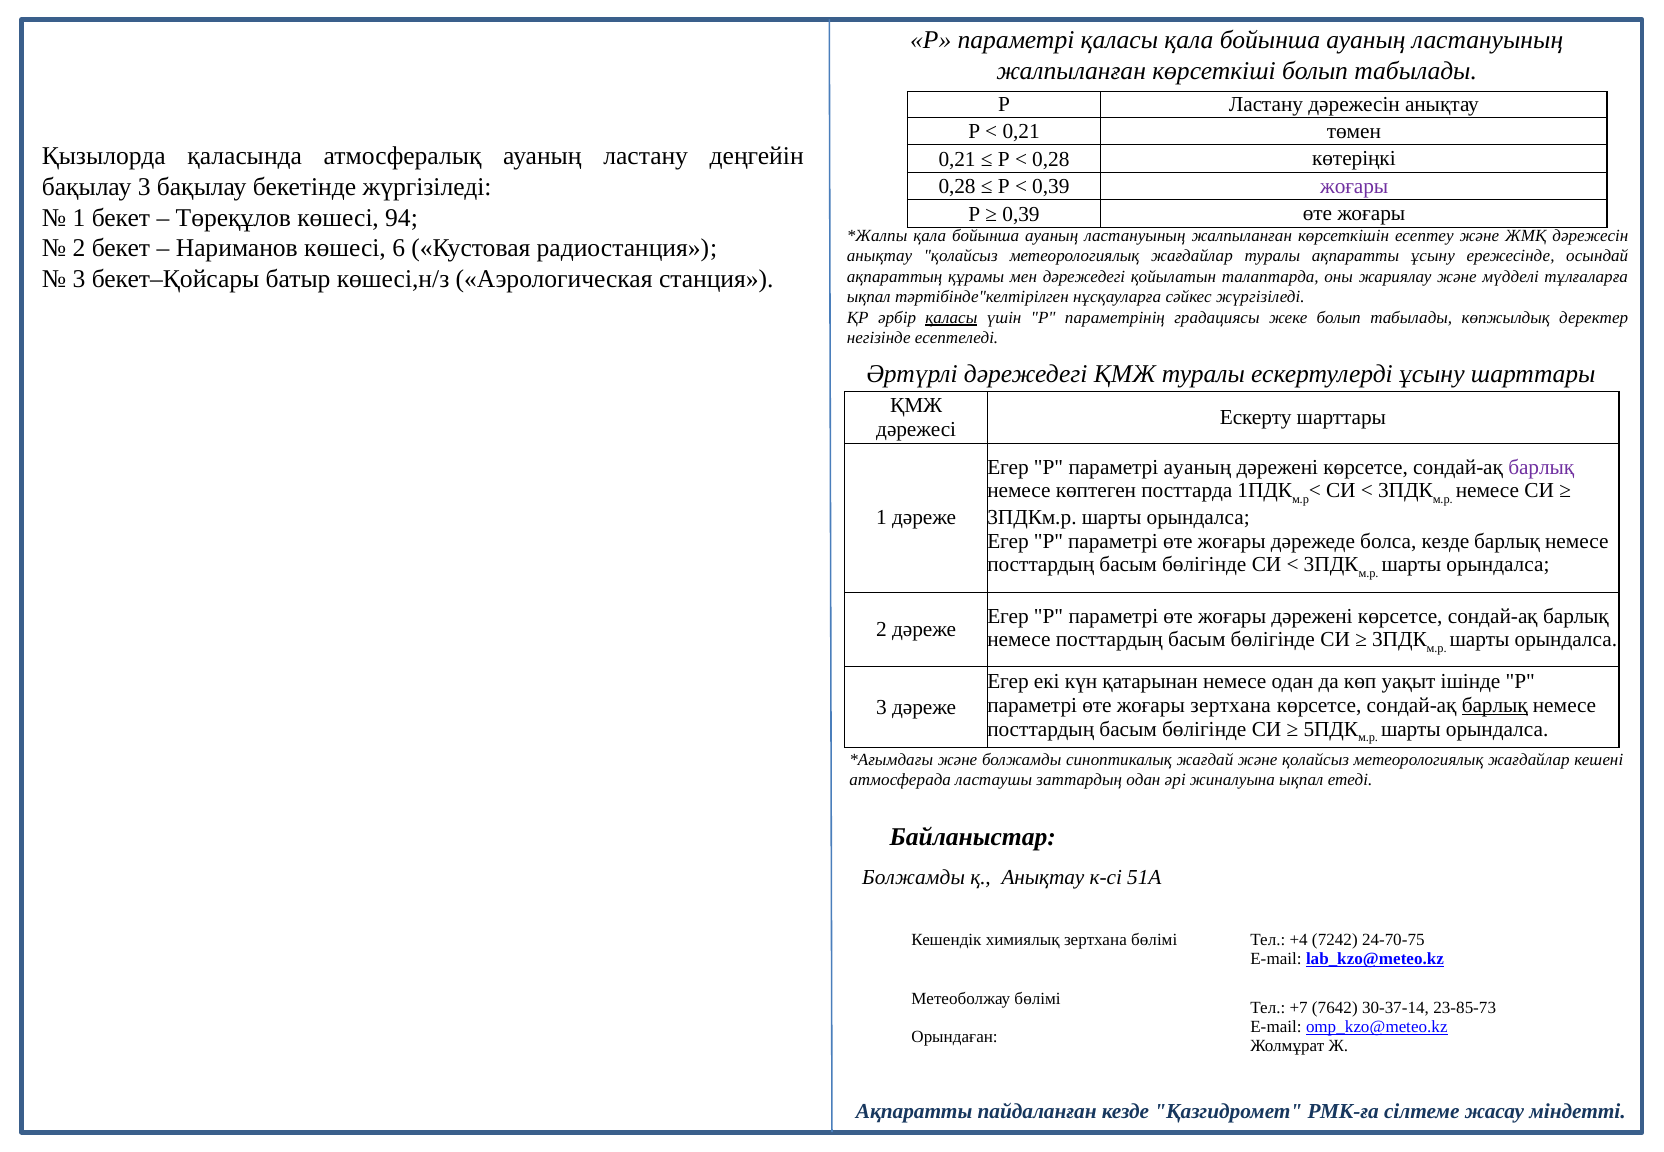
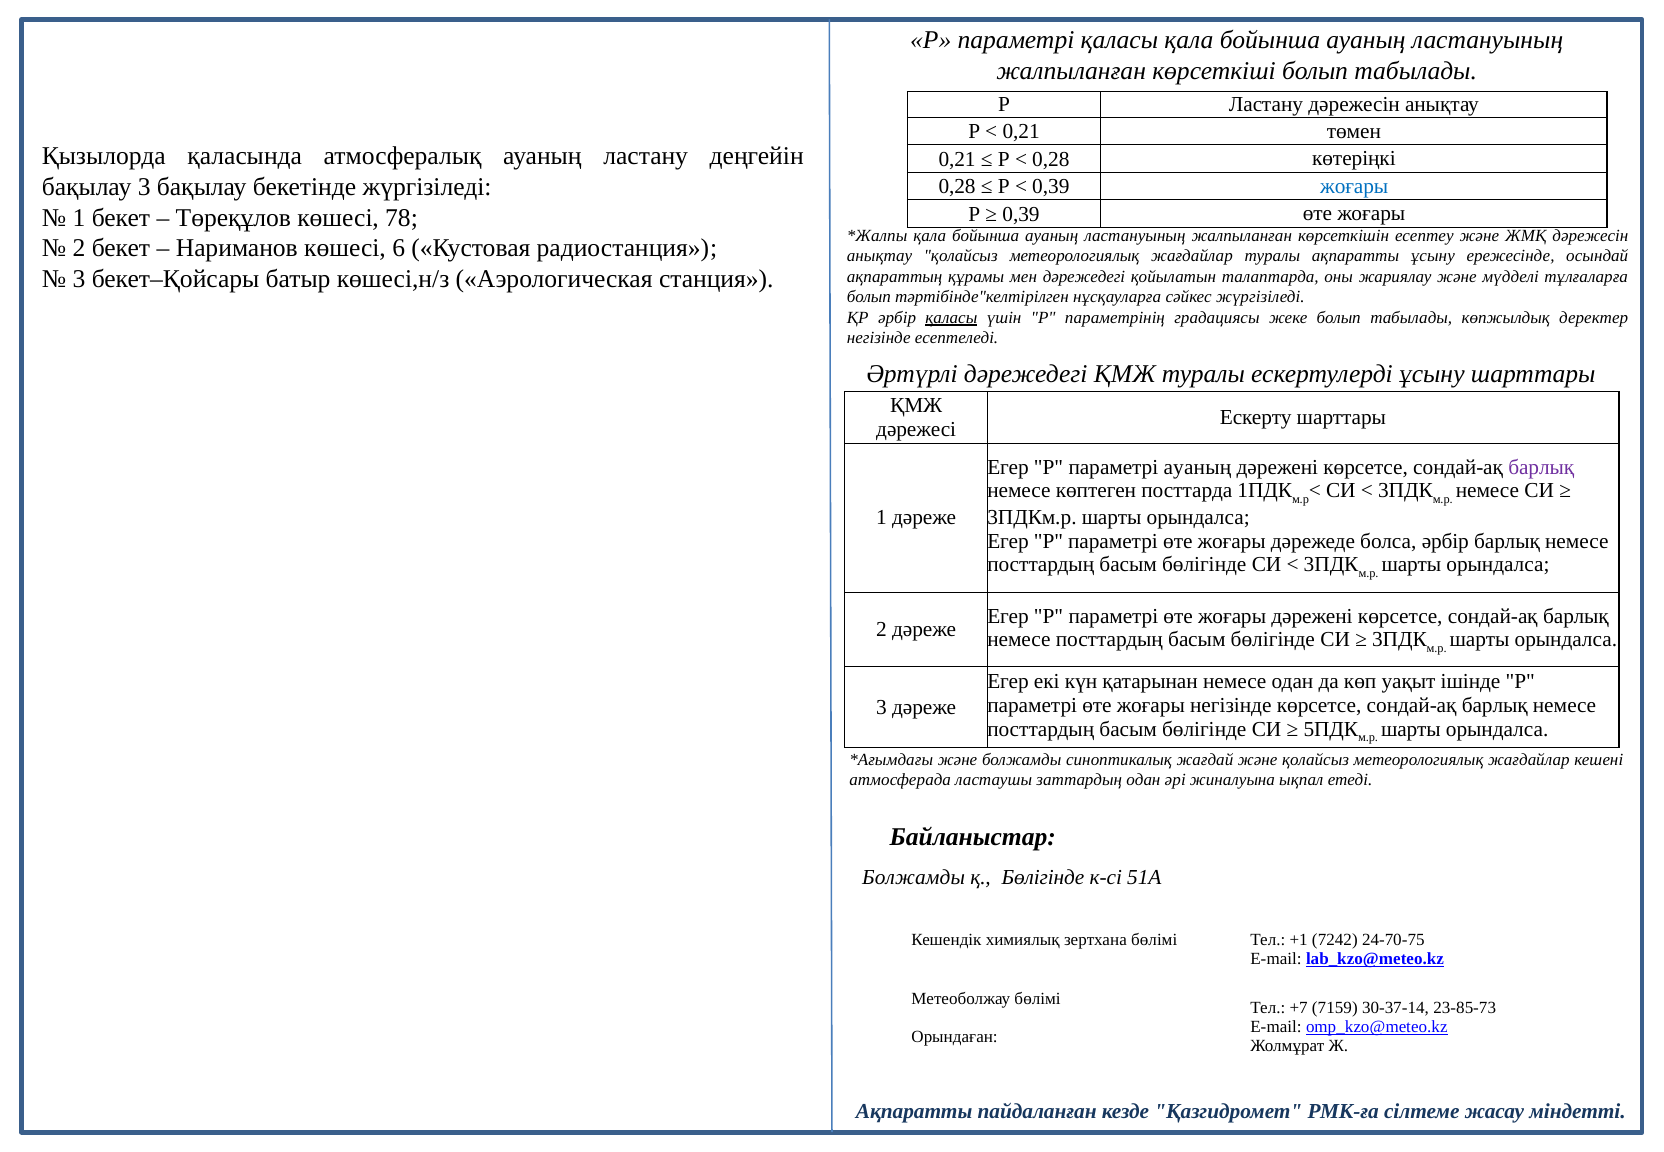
жоғары at (1354, 186) colour: purple -> blue
94: 94 -> 78
ықпал at (869, 297): ықпал -> болып
болса кезде: кезде -> әрбір
жоғары зертхана: зертхана -> негізінде
барлық at (1495, 705) underline: present -> none
қ Анықтау: Анықтау -> Бөлігінде
+4: +4 -> +1
7642: 7642 -> 7159
